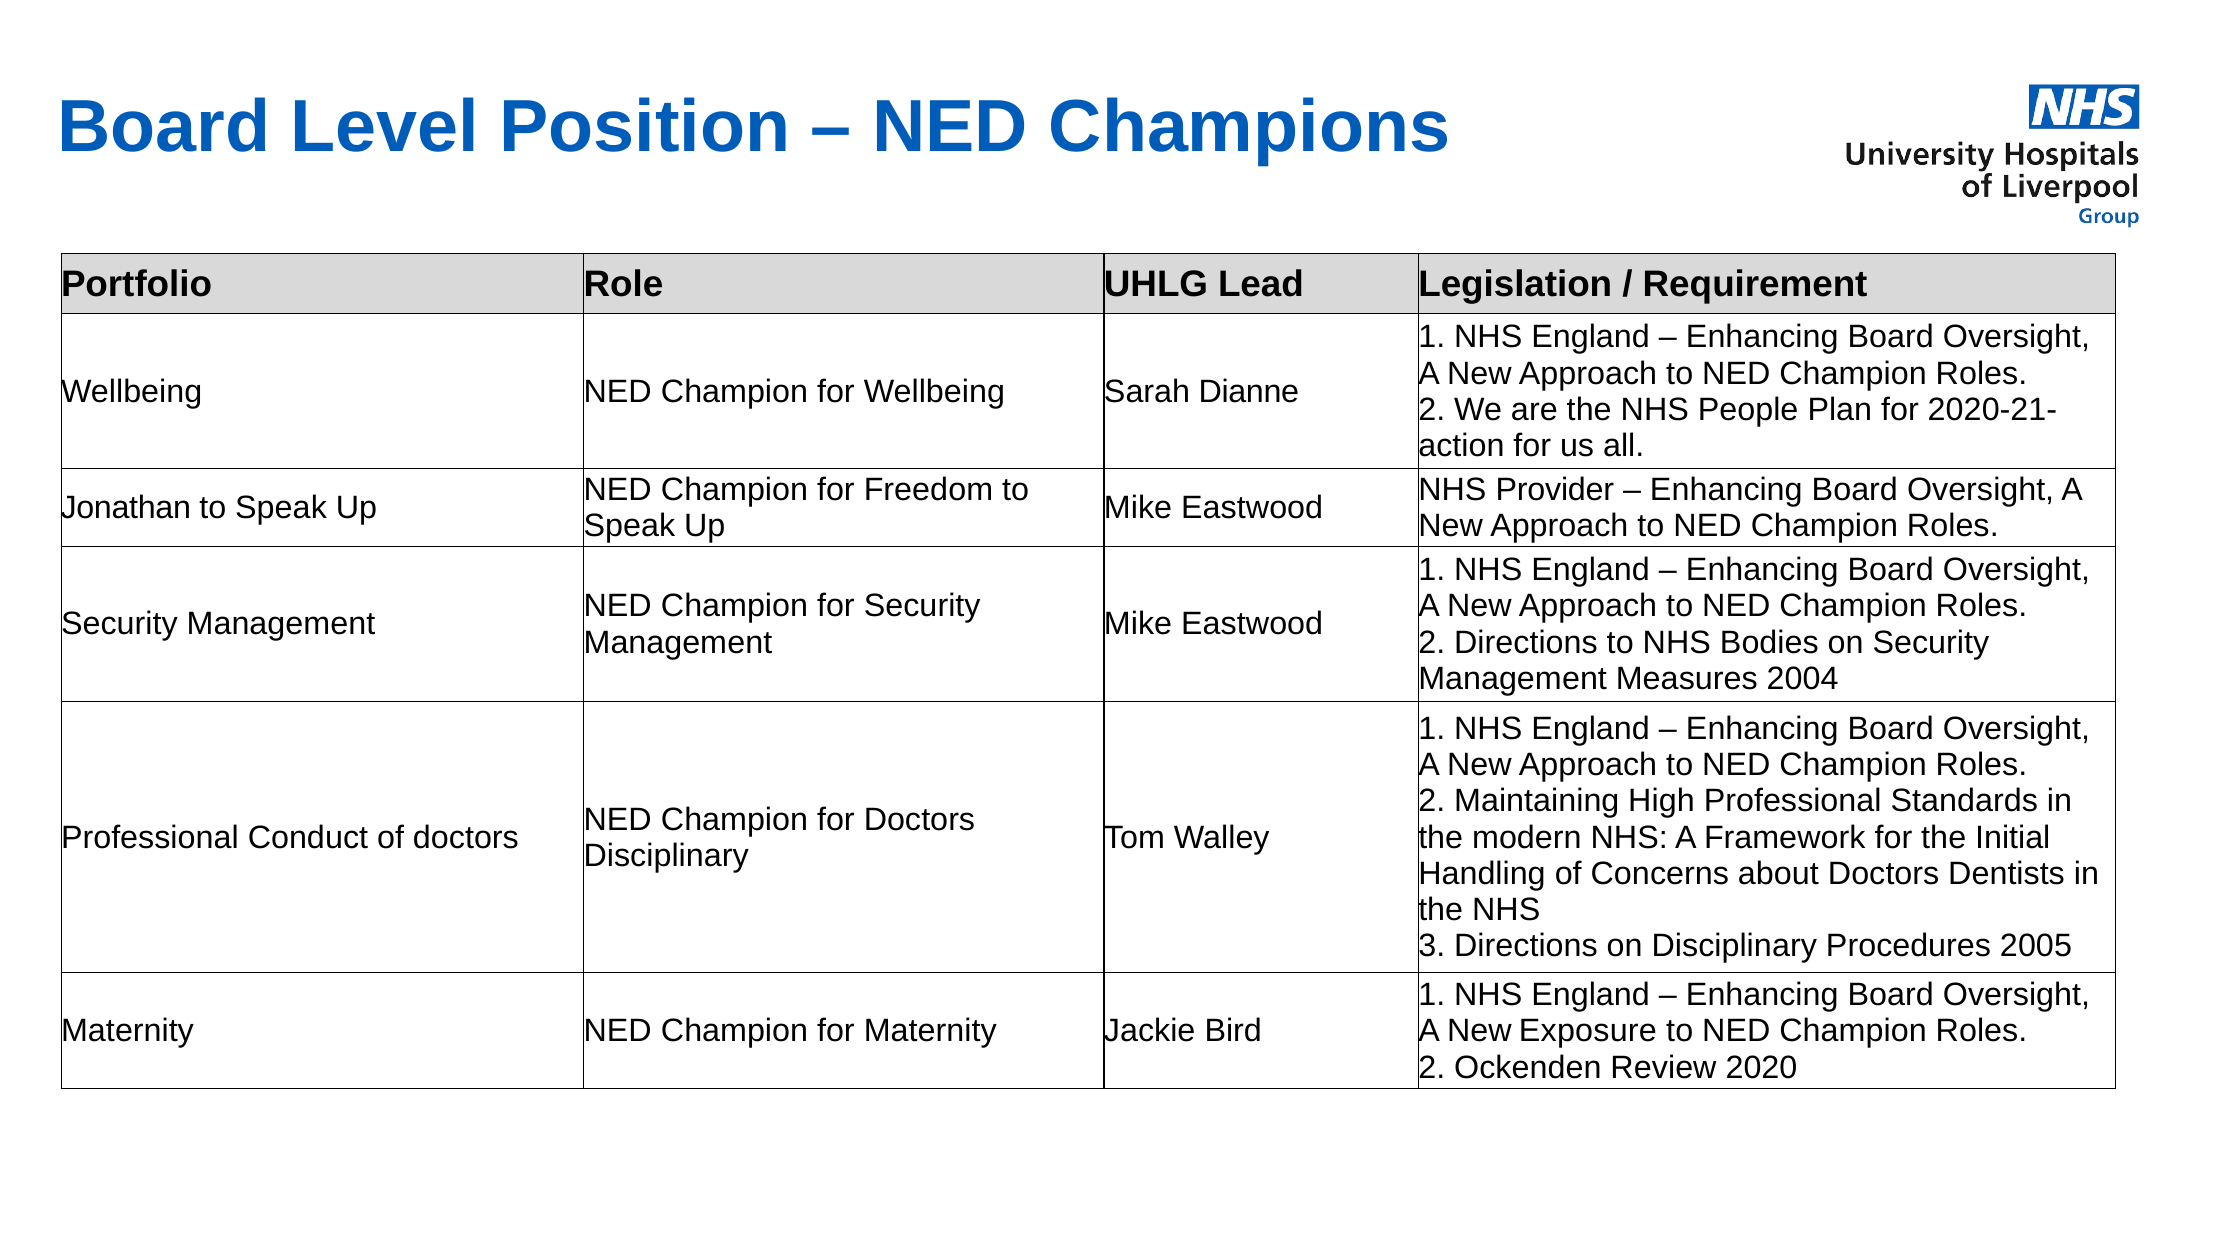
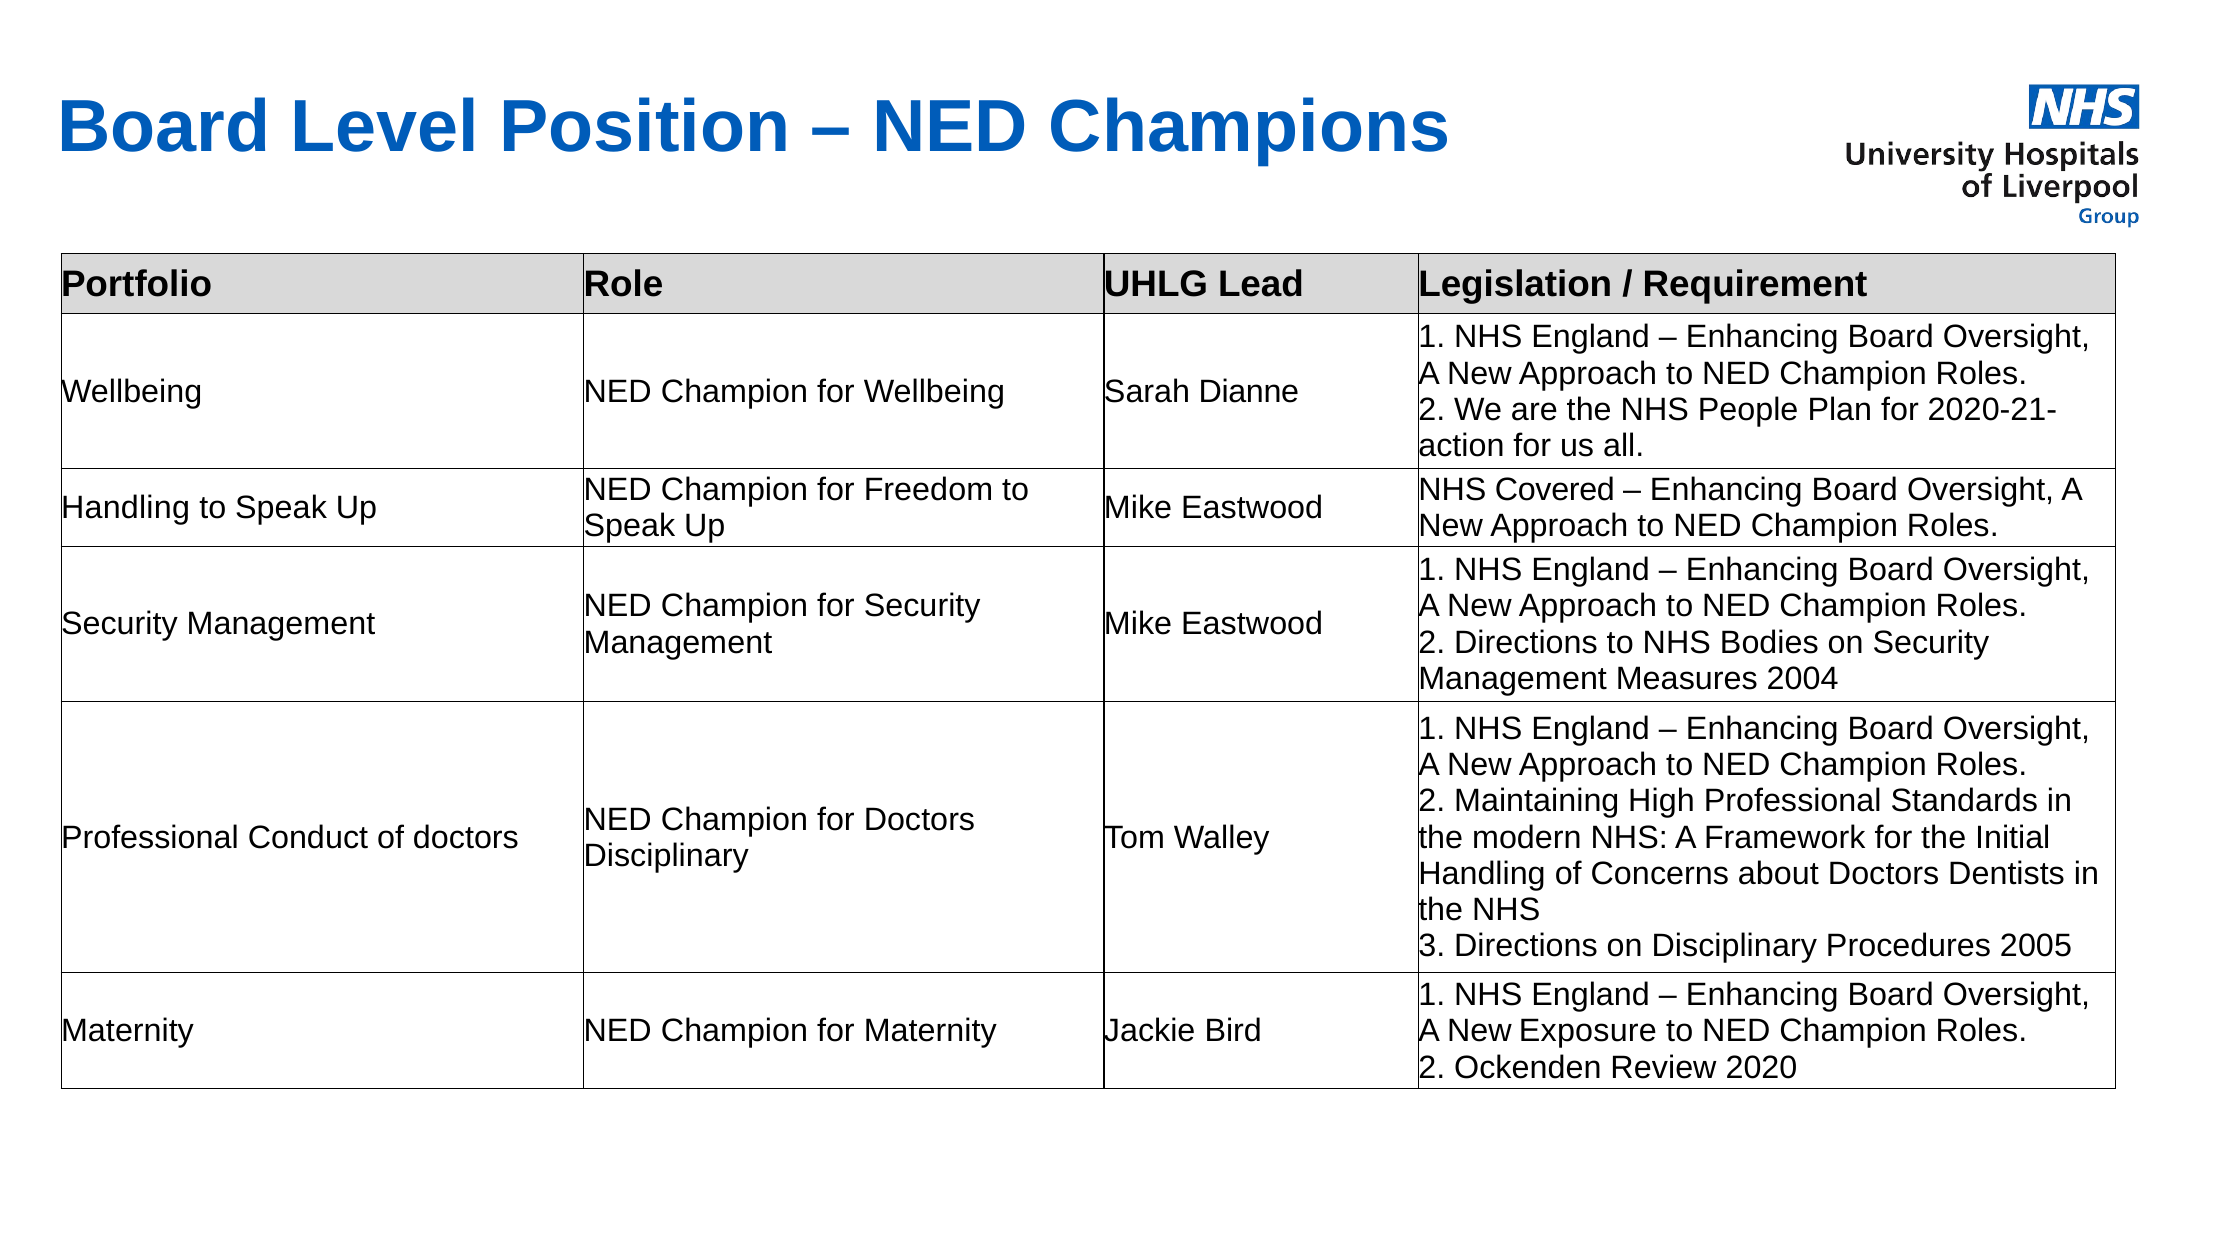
Provider: Provider -> Covered
Jonathan at (126, 508): Jonathan -> Handling
